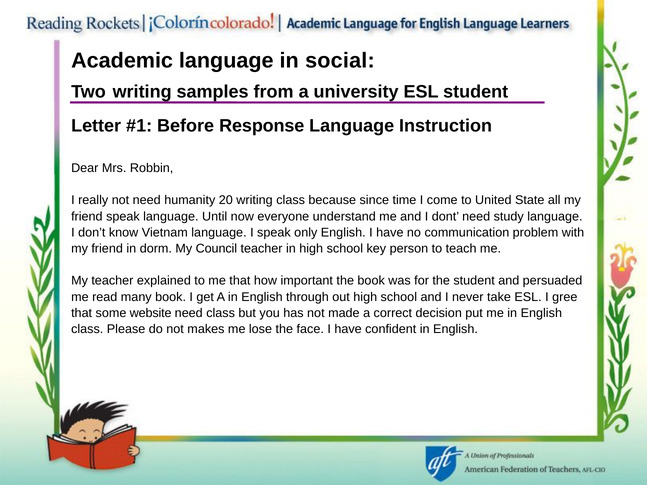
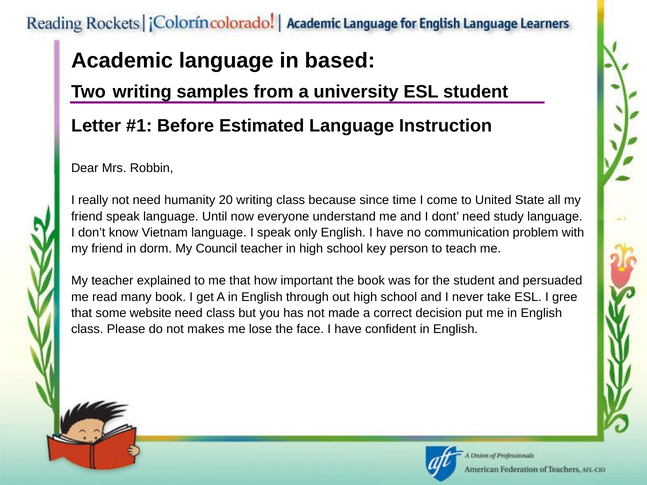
social: social -> based
Response: Response -> Estimated
